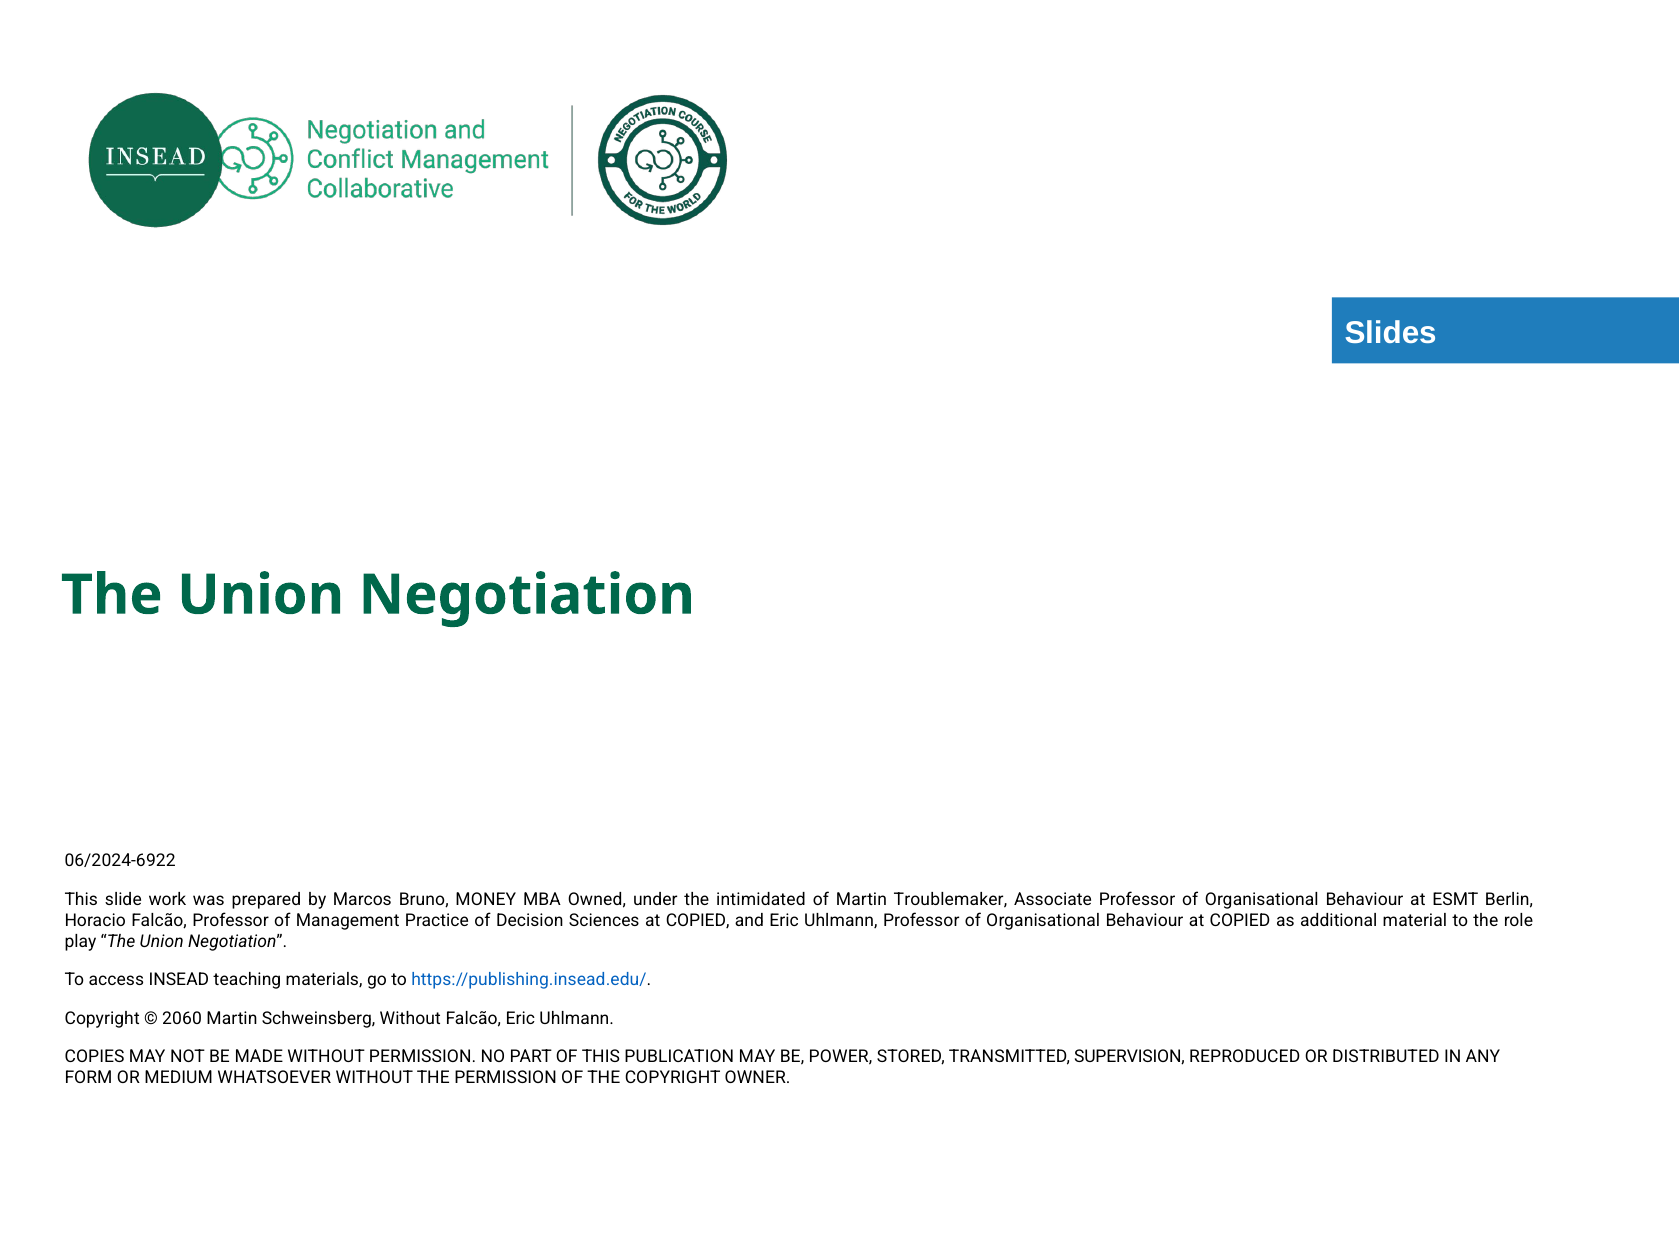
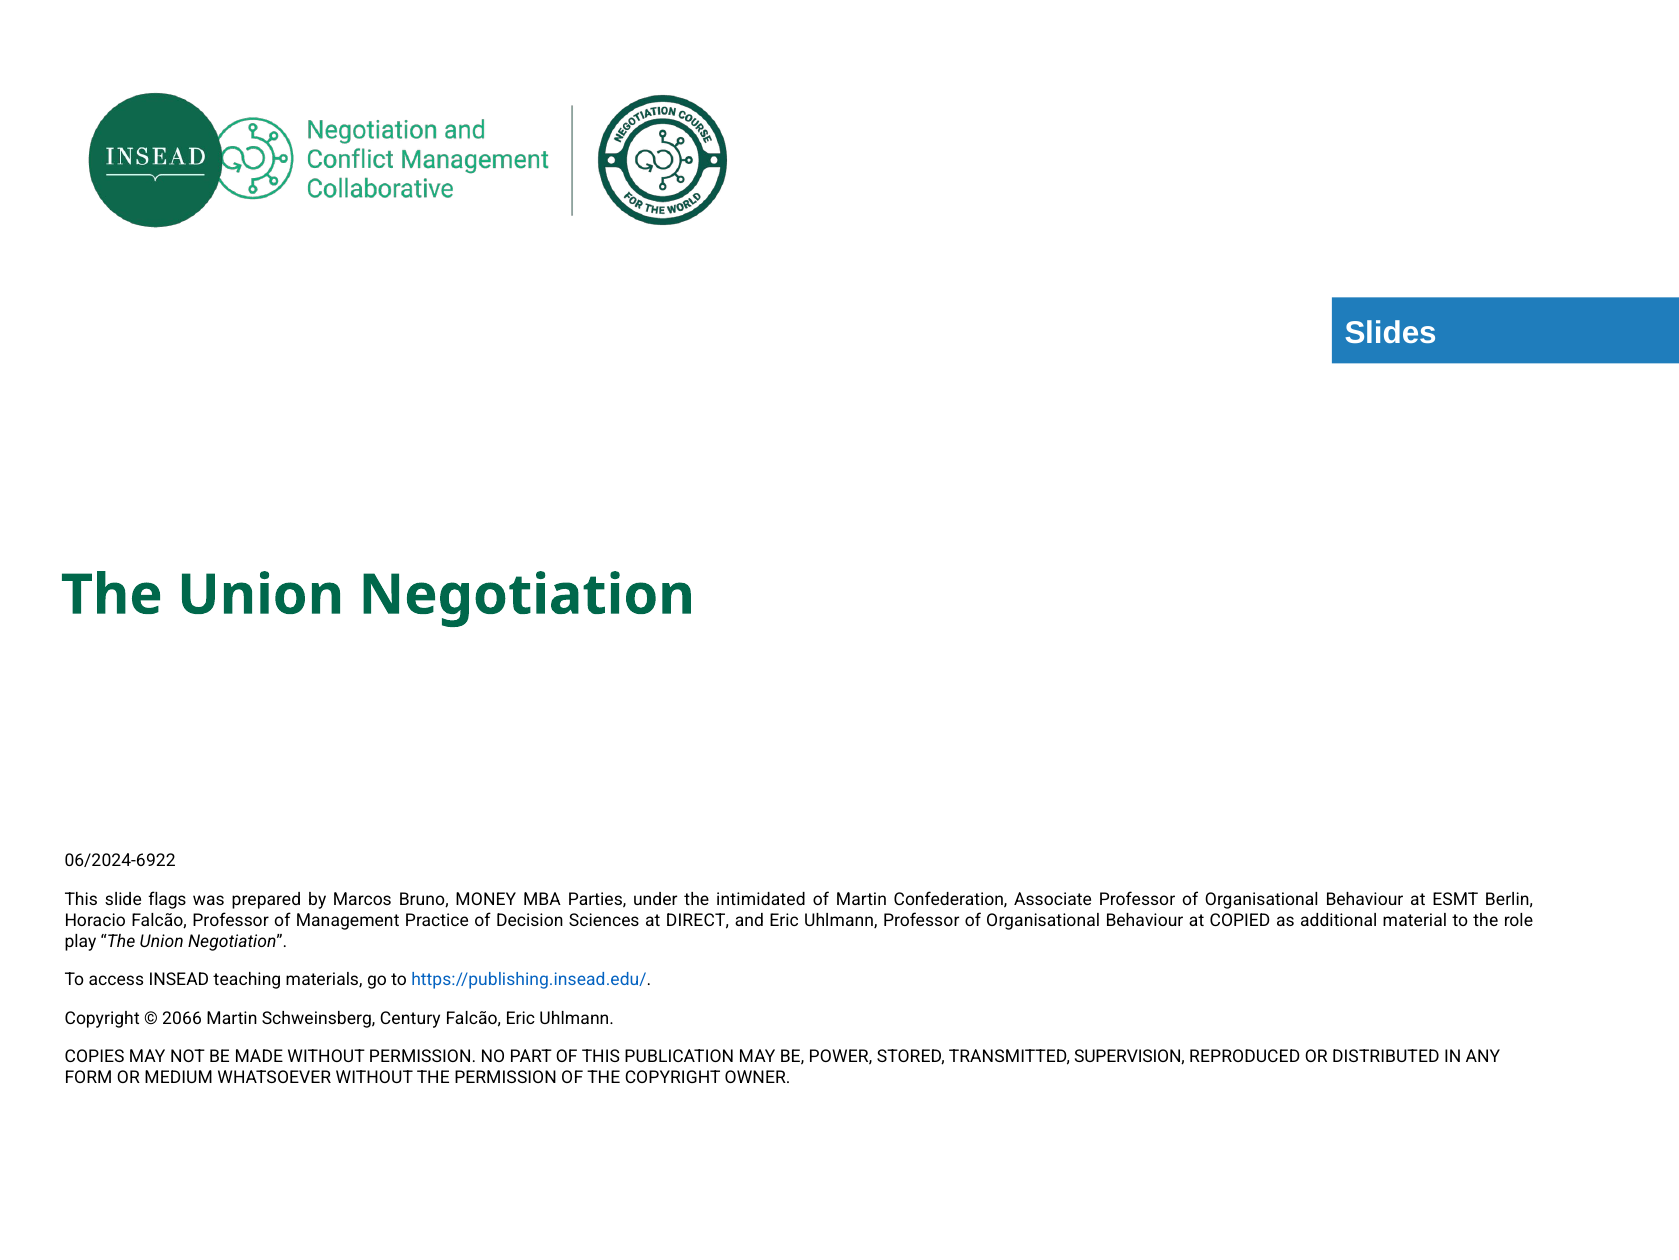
work: work -> flags
Owned: Owned -> Parties
Troublemaker: Troublemaker -> Confederation
Sciences at COPIED: COPIED -> DIRECT
2060: 2060 -> 2066
Schweinsberg Without: Without -> Century
